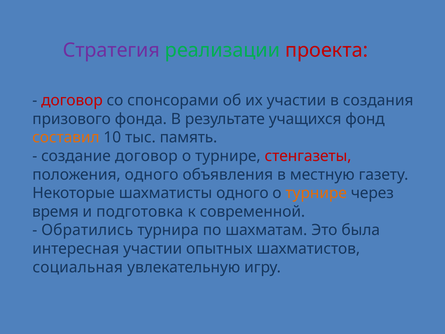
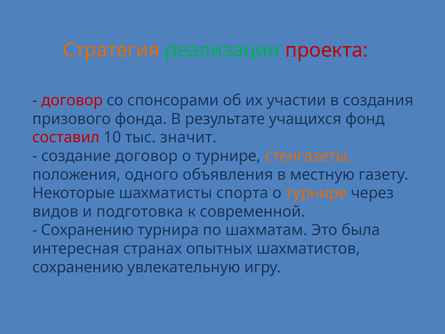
Стратегия colour: purple -> orange
составил colour: orange -> red
память: память -> значит
стенгазеты colour: red -> orange
шахматисты одного: одного -> спорта
время: время -> видов
Обратились at (87, 230): Обратились -> Сохранению
интересная участии: участии -> странах
социальная at (78, 267): социальная -> сохранению
